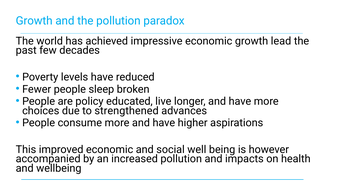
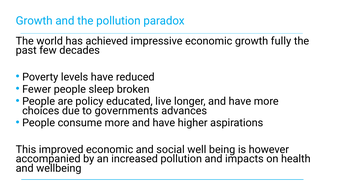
lead: lead -> fully
strengthened: strengthened -> governments
